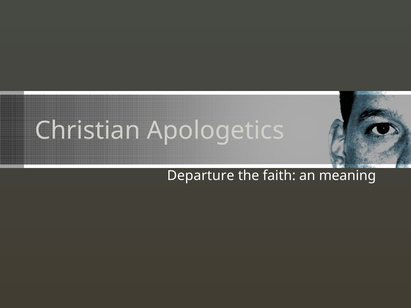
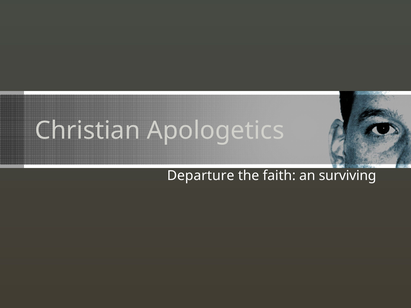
meaning: meaning -> surviving
